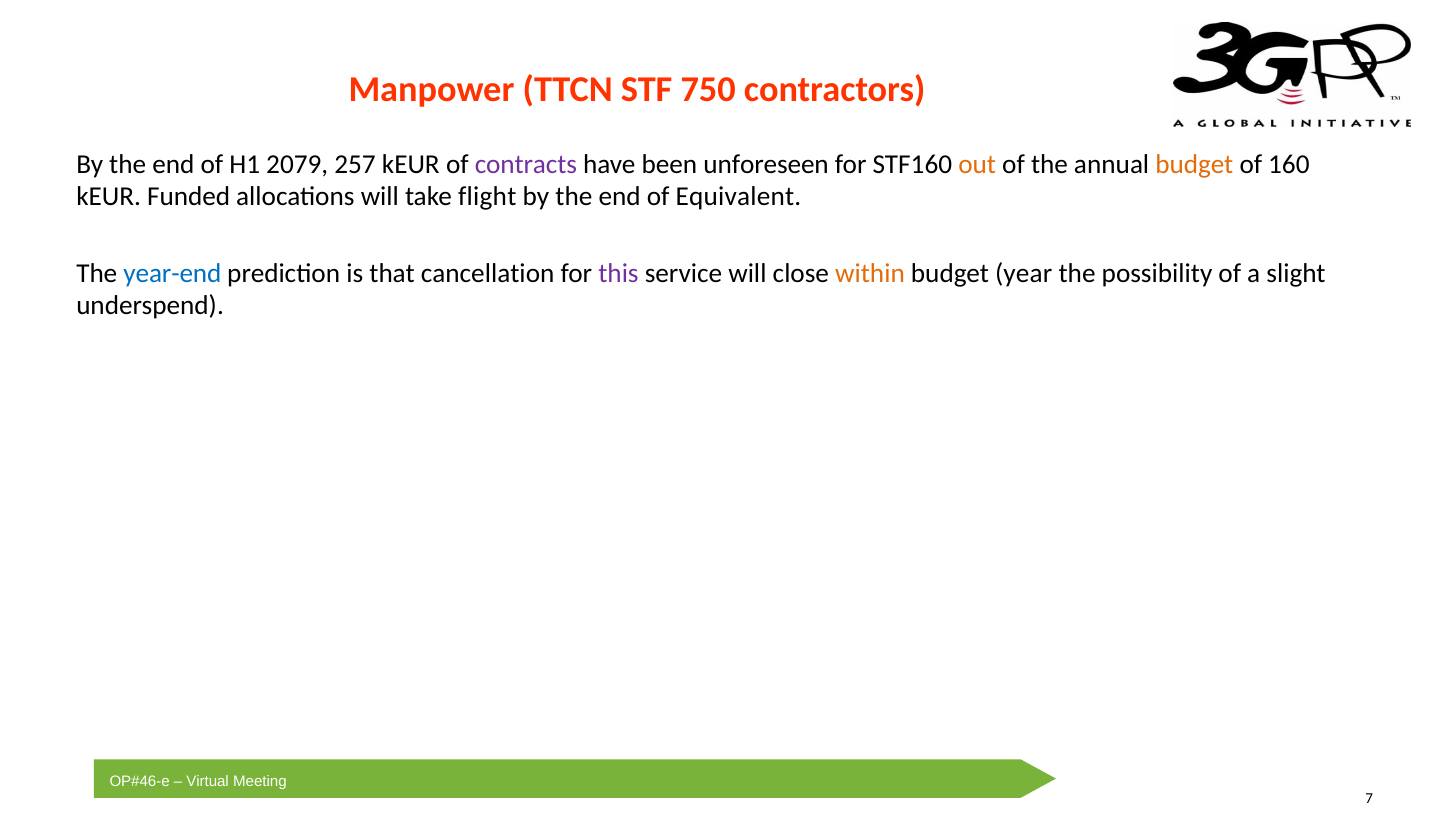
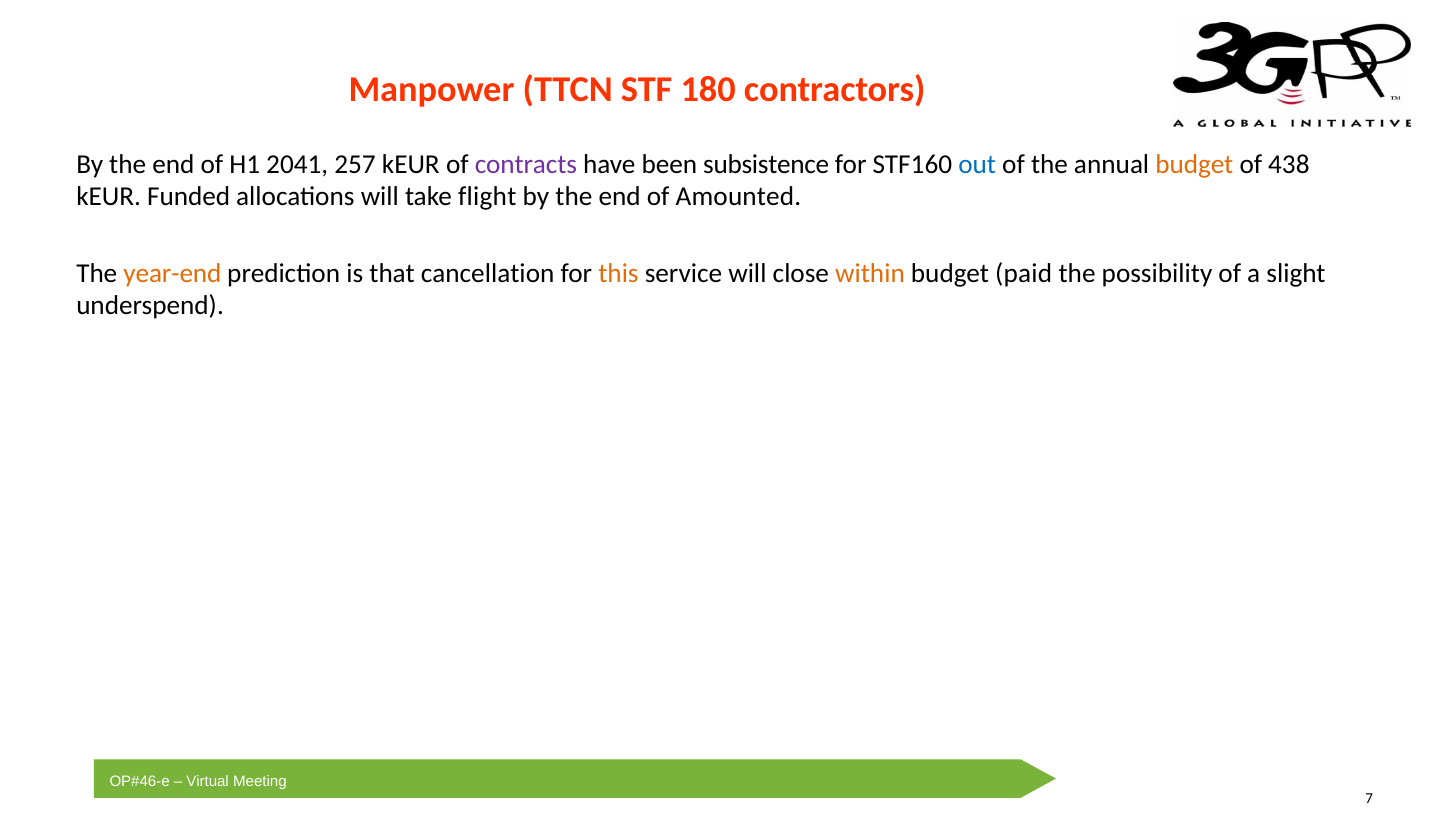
750: 750 -> 180
2079: 2079 -> 2041
unforeseen: unforeseen -> subsistence
out colour: orange -> blue
160: 160 -> 438
Equivalent: Equivalent -> Amounted
year-end colour: blue -> orange
this colour: purple -> orange
year: year -> paid
